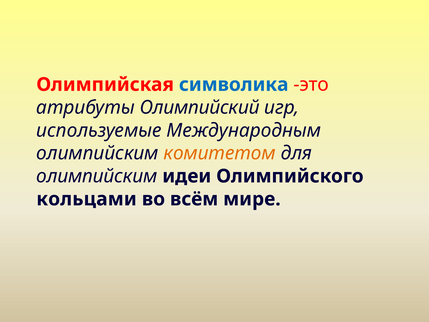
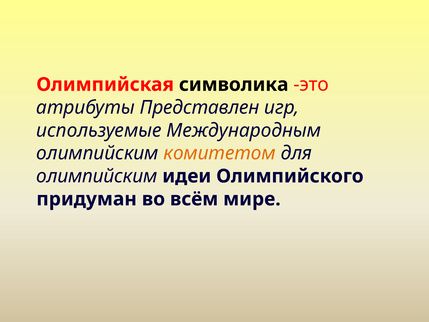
символика colour: blue -> black
Олимпийский: Олимпийский -> Представлен
кольцами: кольцами -> придуман
